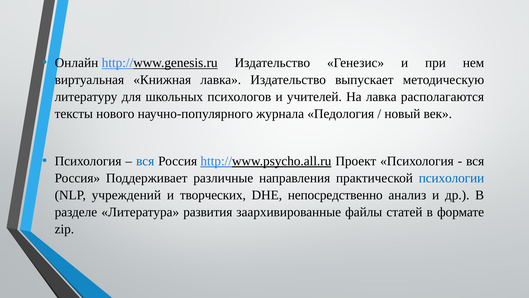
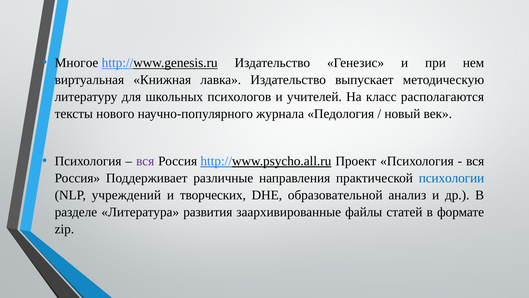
Онлайн: Онлайн -> Многое
На лавка: лавка -> класс
вся at (145, 161) colour: blue -> purple
непосредственно: непосредственно -> образовательной
